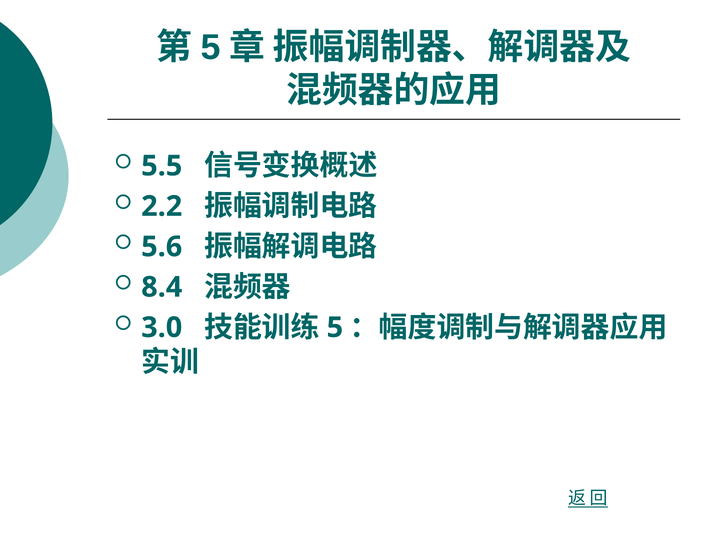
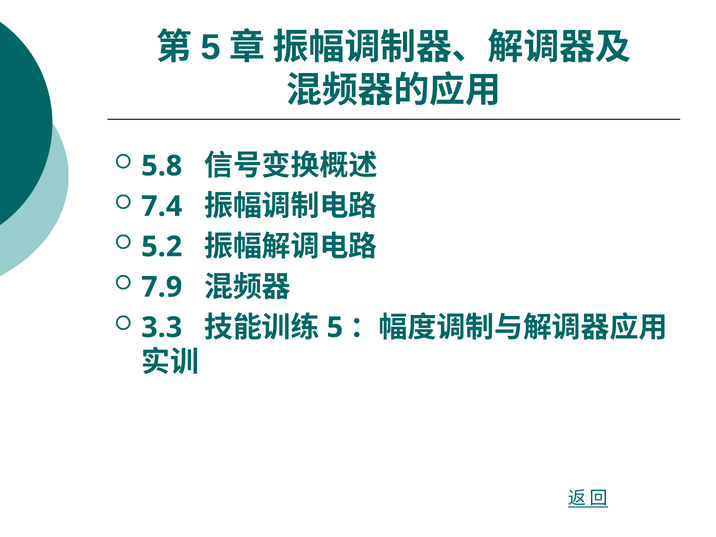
5.5: 5.5 -> 5.8
2.2: 2.2 -> 7.4
5.6: 5.6 -> 5.2
8.4: 8.4 -> 7.9
3.0: 3.0 -> 3.3
